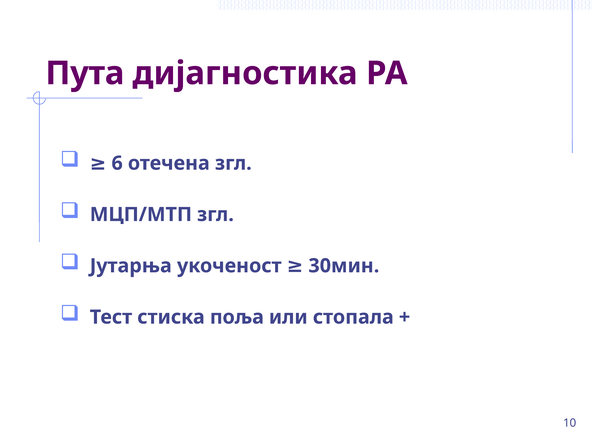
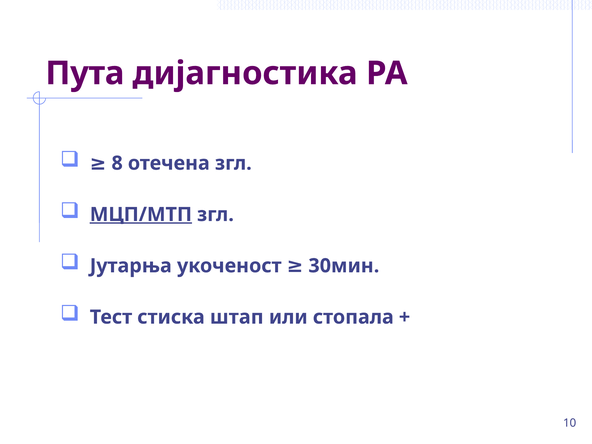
6: 6 -> 8
МЦП/МТП underline: none -> present
поља: поља -> штап
